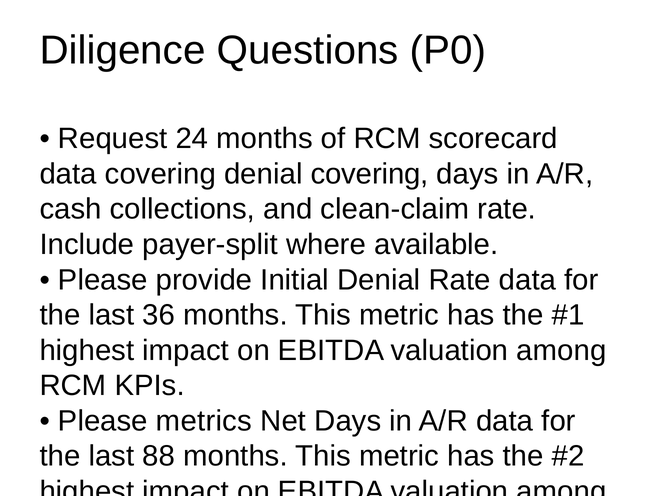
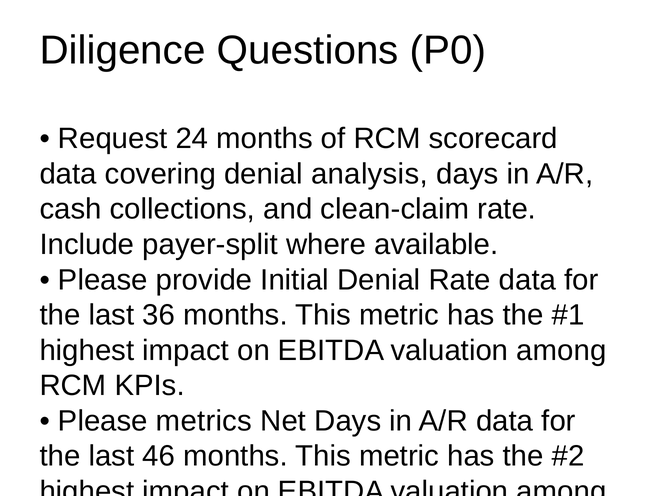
denial covering: covering -> analysis
88: 88 -> 46
